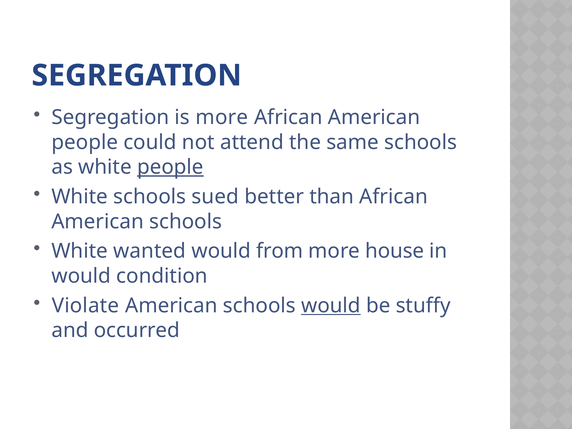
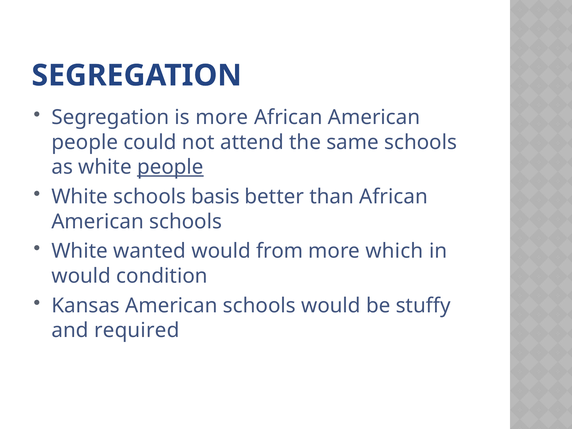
sued: sued -> basis
house: house -> which
Violate: Violate -> Kansas
would at (331, 306) underline: present -> none
occurred: occurred -> required
